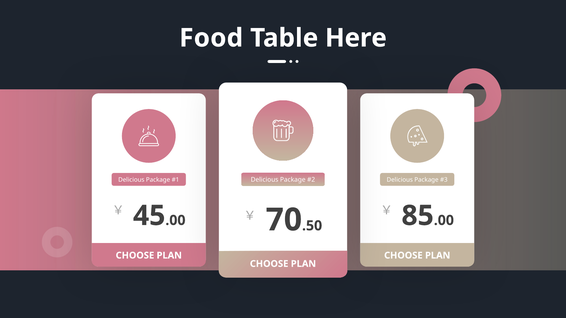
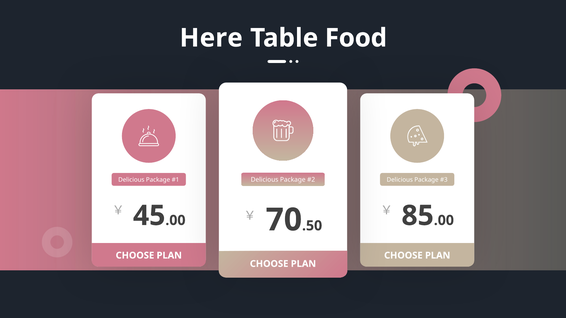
Food: Food -> Here
Here: Here -> Food
